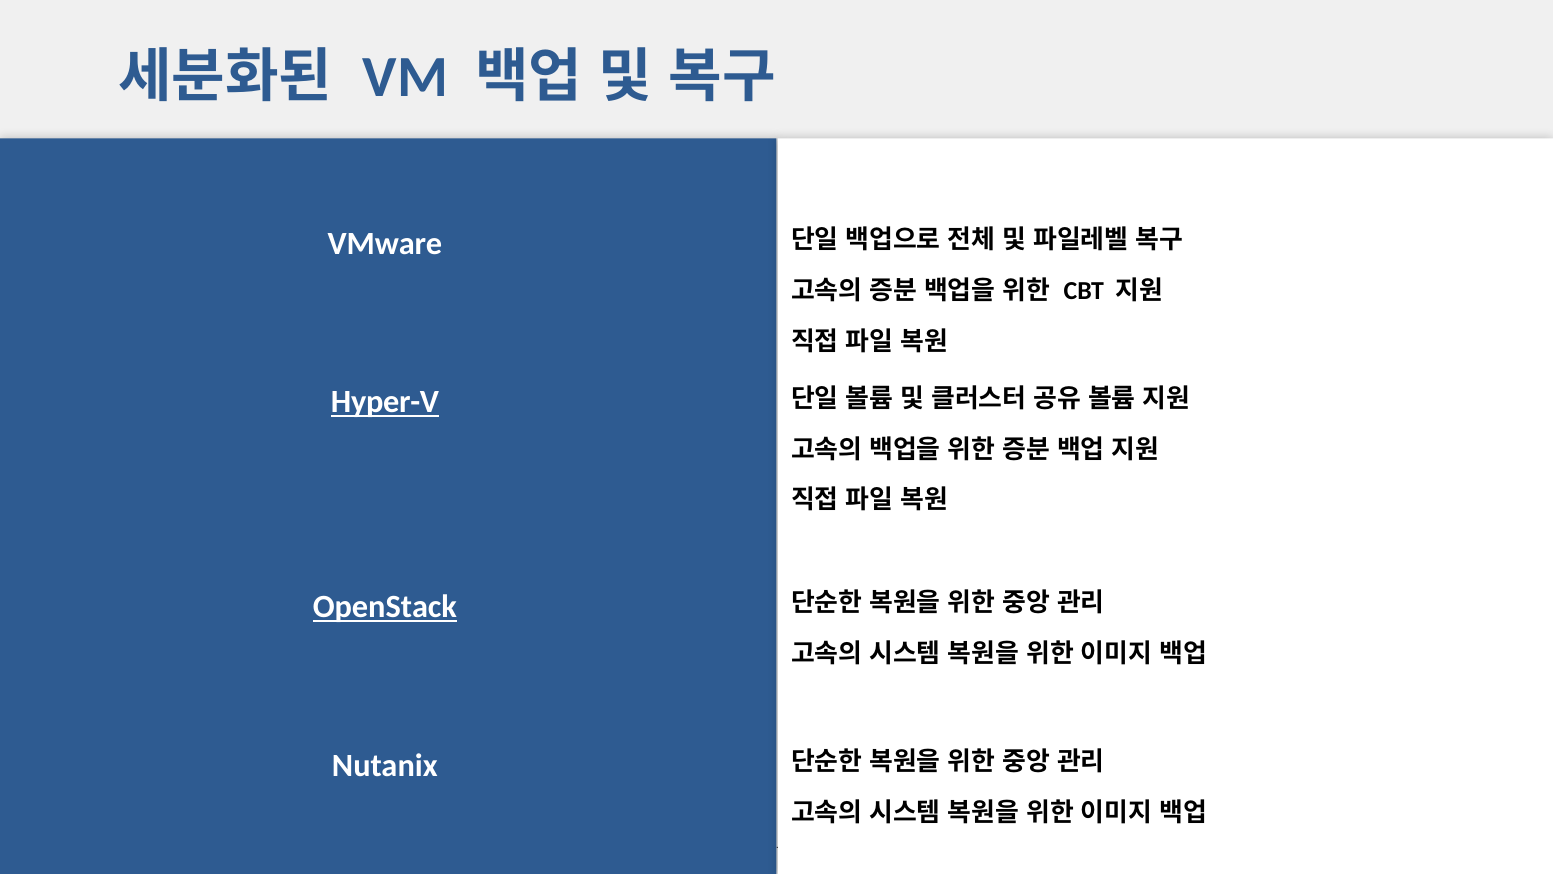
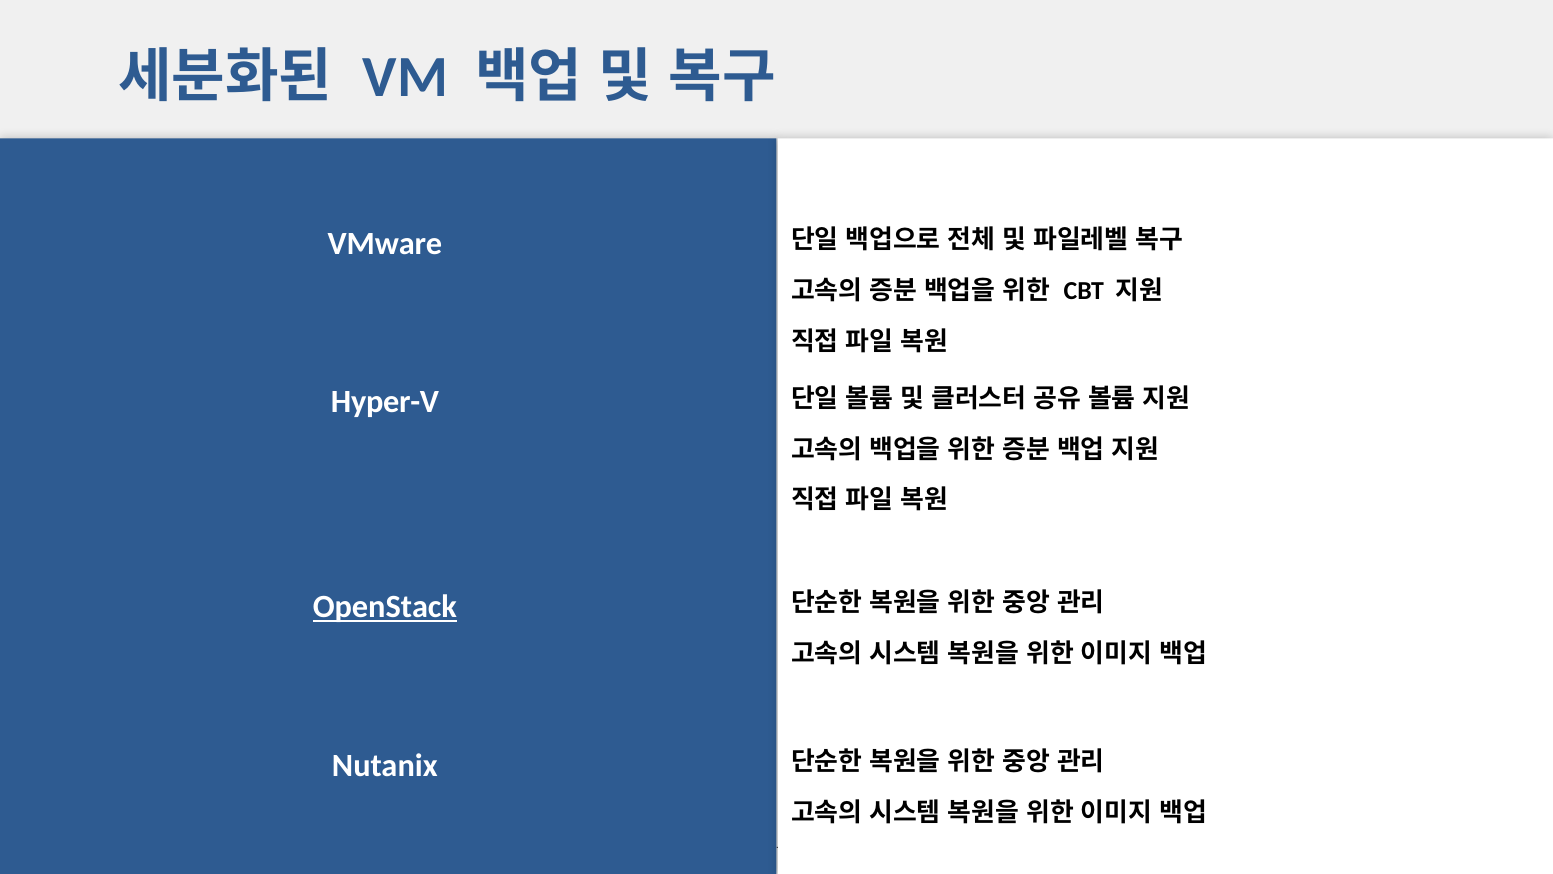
Hyper-V underline: present -> none
